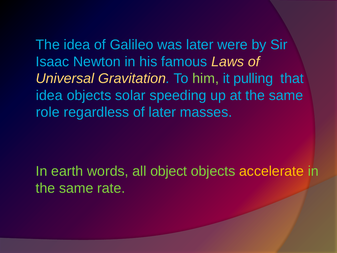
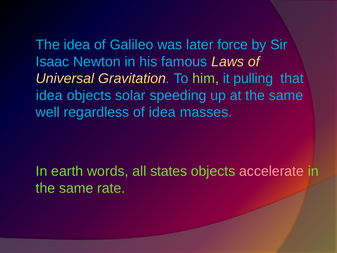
were: were -> force
role: role -> well
of later: later -> idea
object: object -> states
accelerate colour: yellow -> pink
